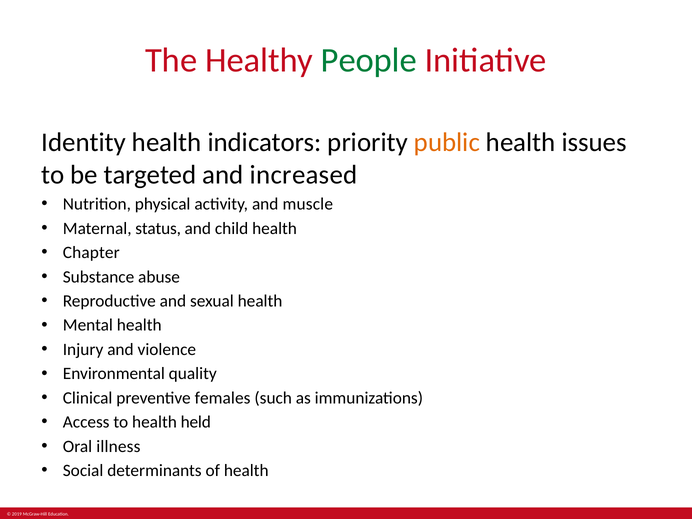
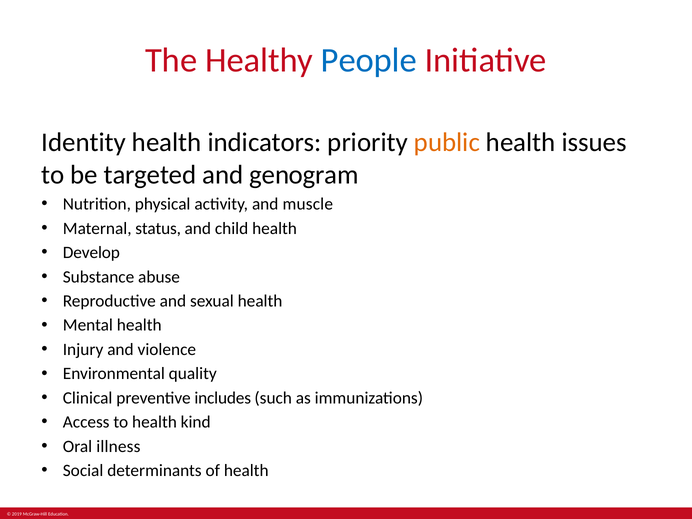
People colour: green -> blue
increased: increased -> genogram
Chapter: Chapter -> Develop
females: females -> includes
held: held -> kind
